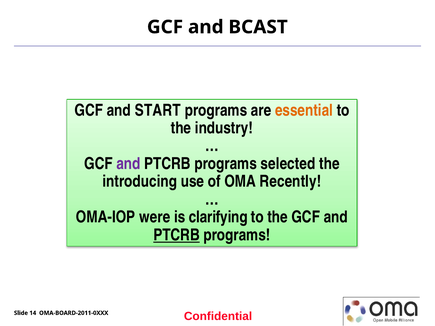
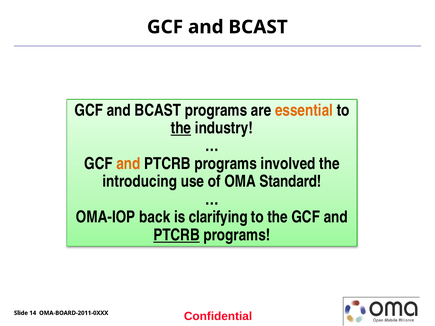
START at (158, 110): START -> BCAST
the at (181, 128) underline: none -> present
and at (129, 164) colour: purple -> orange
selected: selected -> involved
Recently: Recently -> Standard
were: were -> back
